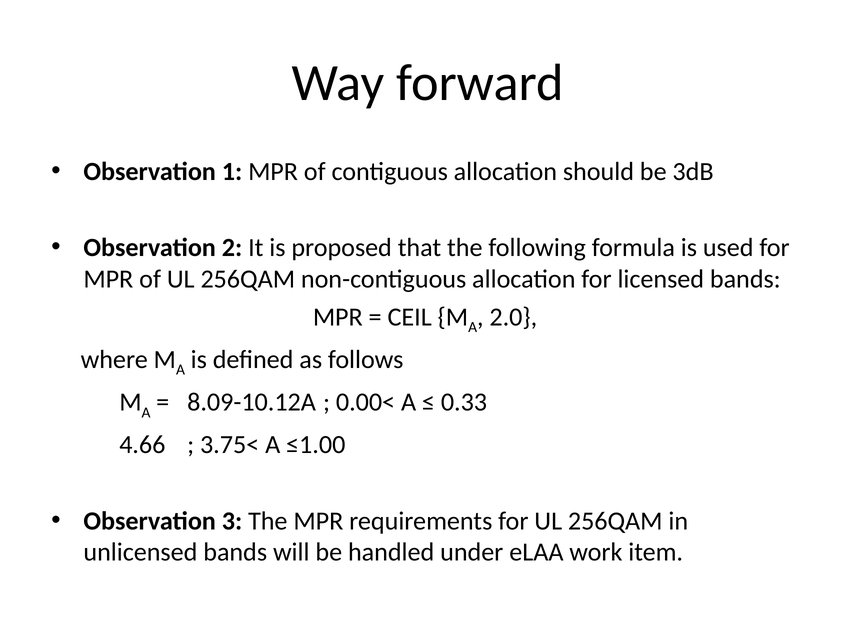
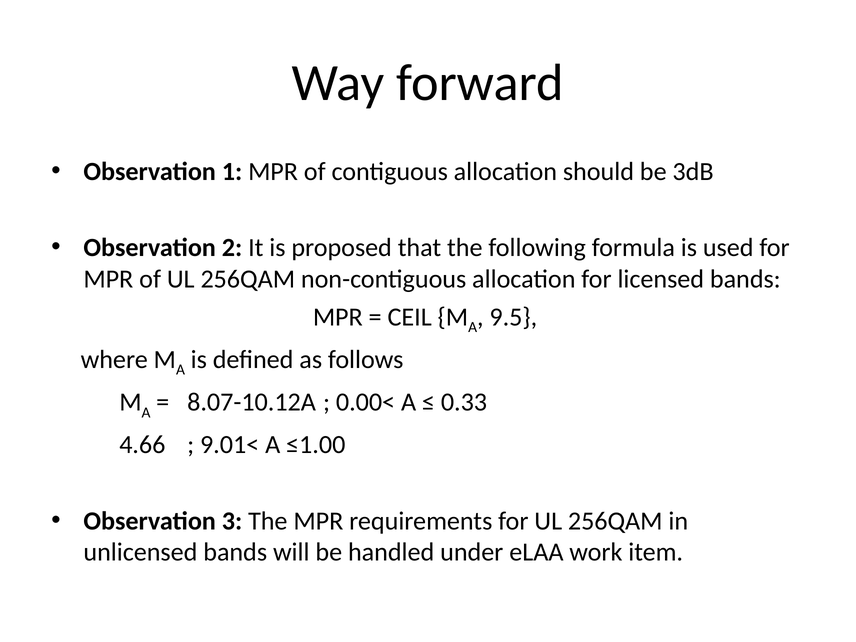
2.0: 2.0 -> 9.5
8.09-10.12A: 8.09-10.12A -> 8.07-10.12A
3.75<: 3.75< -> 9.01<
